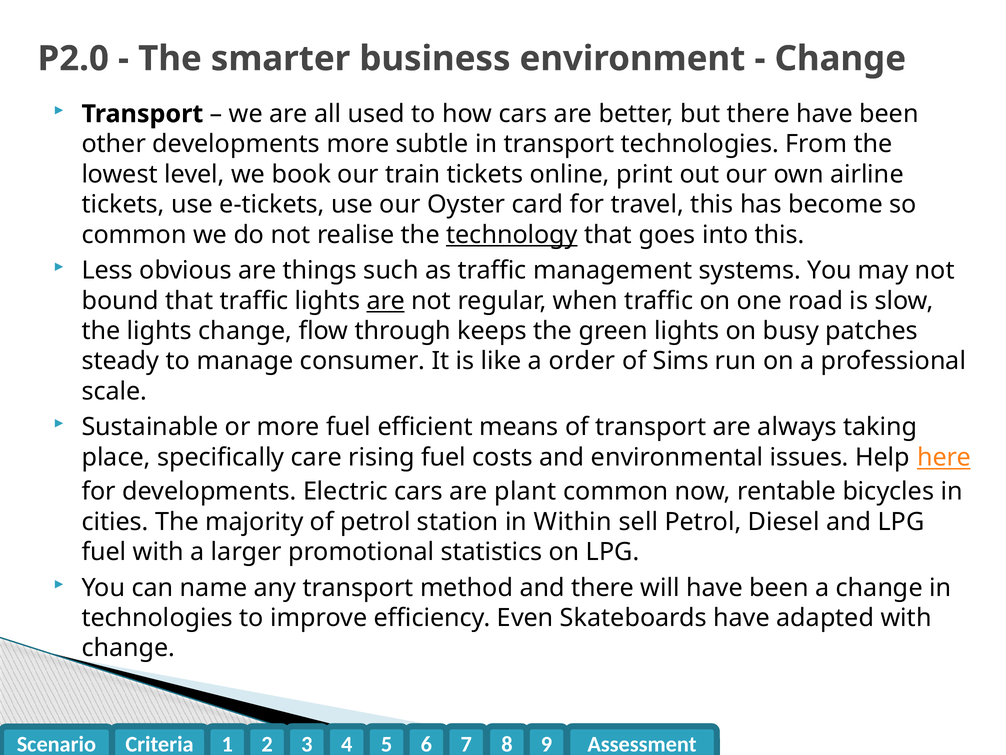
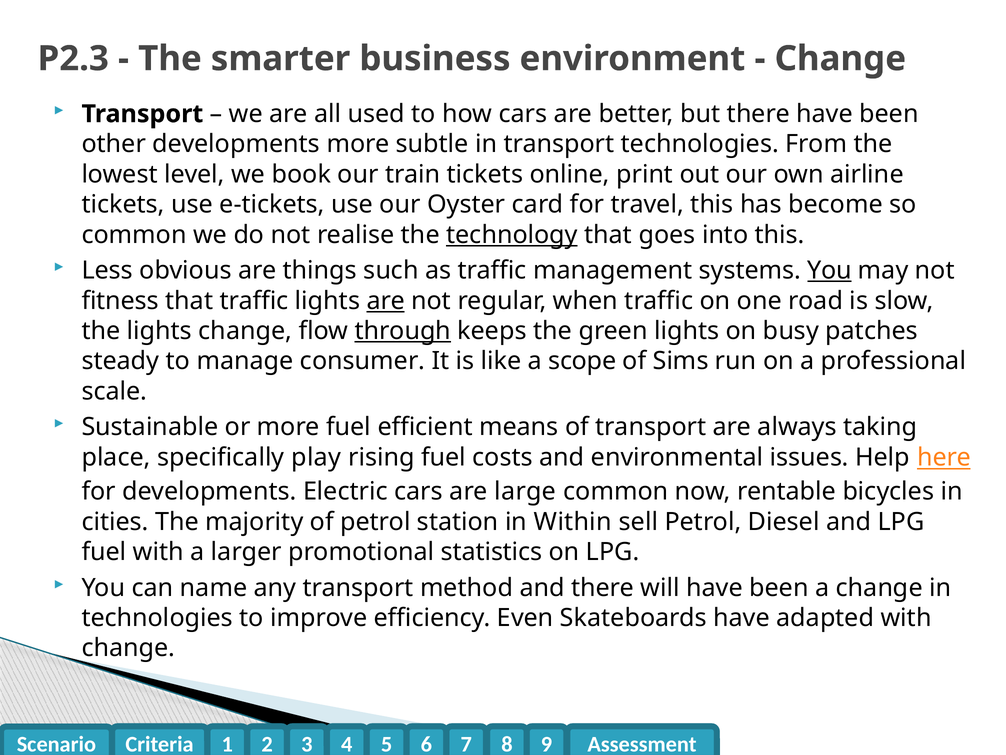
P2.0: P2.0 -> P2.3
You at (830, 270) underline: none -> present
bound: bound -> fitness
through underline: none -> present
order: order -> scope
care: care -> play
plant: plant -> large
